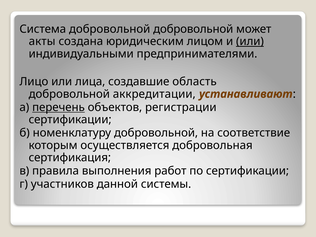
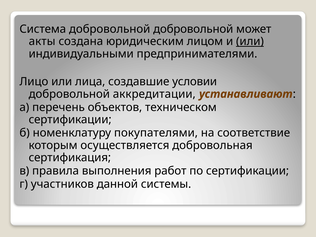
область: область -> условии
перечень underline: present -> none
регистрации: регистрации -> техническом
номенклатуру добровольной: добровольной -> покупателями
